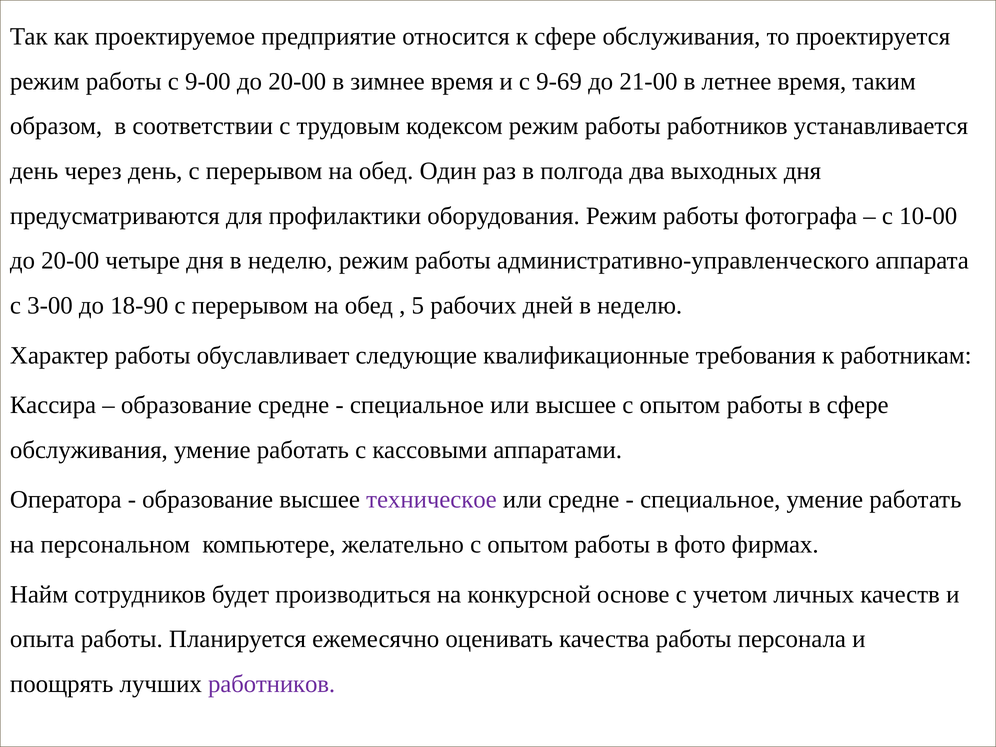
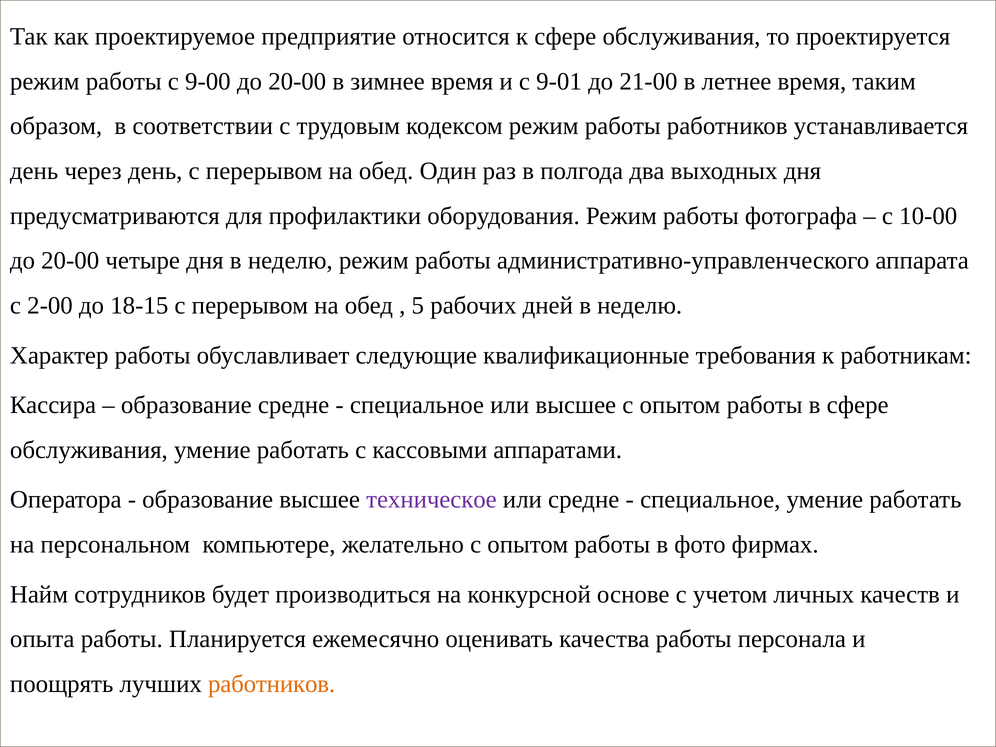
9-69: 9-69 -> 9-01
3-00: 3-00 -> 2-00
18-90: 18-90 -> 18-15
работников at (272, 684) colour: purple -> orange
